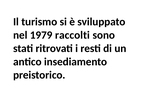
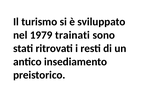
raccolti: raccolti -> trainati
